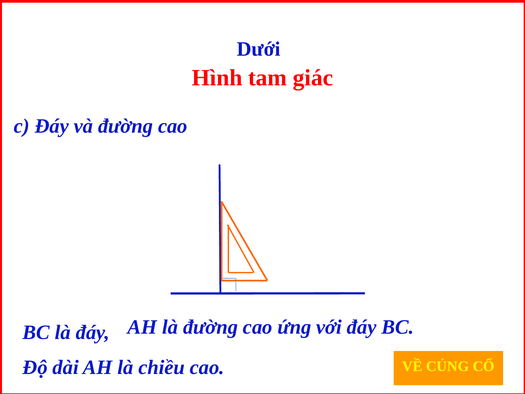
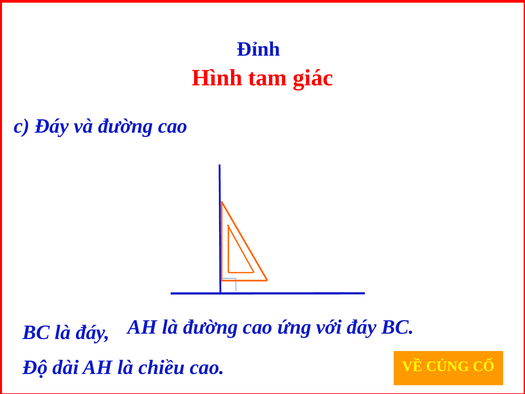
Dưới: Dưới -> Đỉnh
